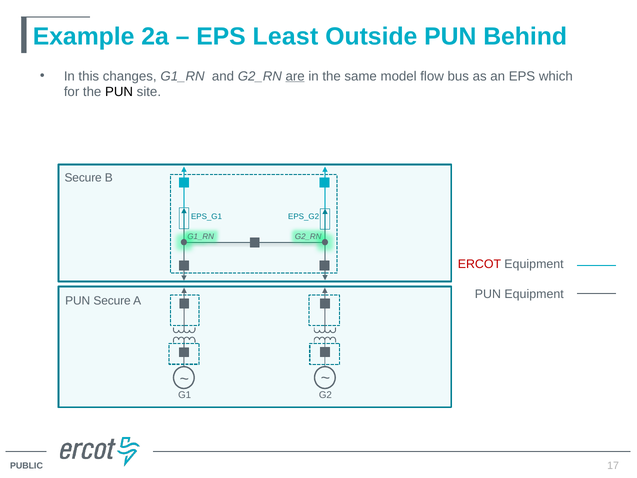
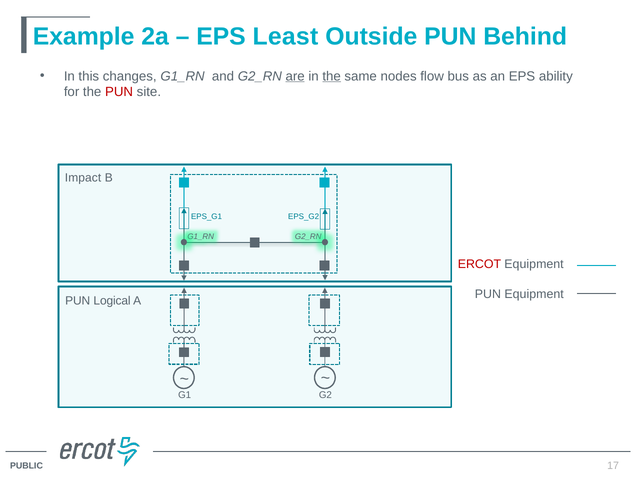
the at (332, 76) underline: none -> present
model: model -> nodes
which: which -> ability
PUN at (119, 92) colour: black -> red
Secure at (83, 178): Secure -> Impact
PUN Secure: Secure -> Logical
